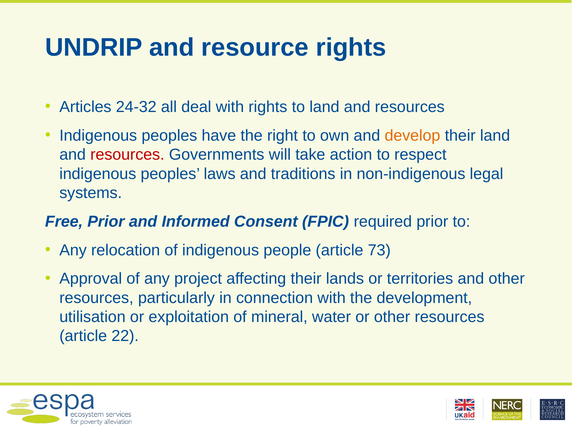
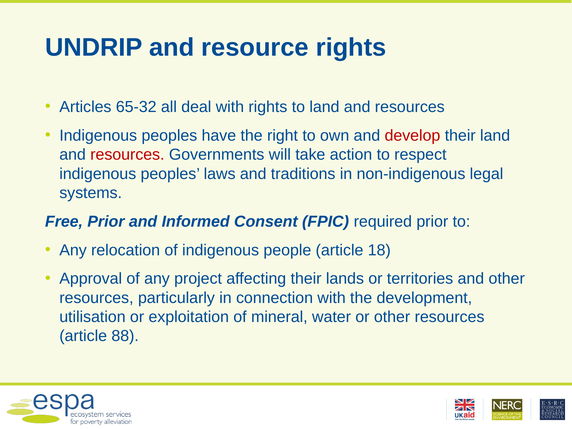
24-32: 24-32 -> 65-32
develop colour: orange -> red
73: 73 -> 18
22: 22 -> 88
